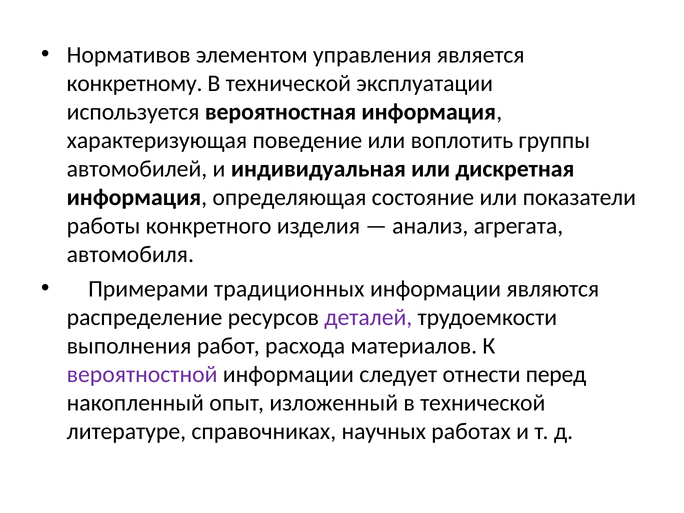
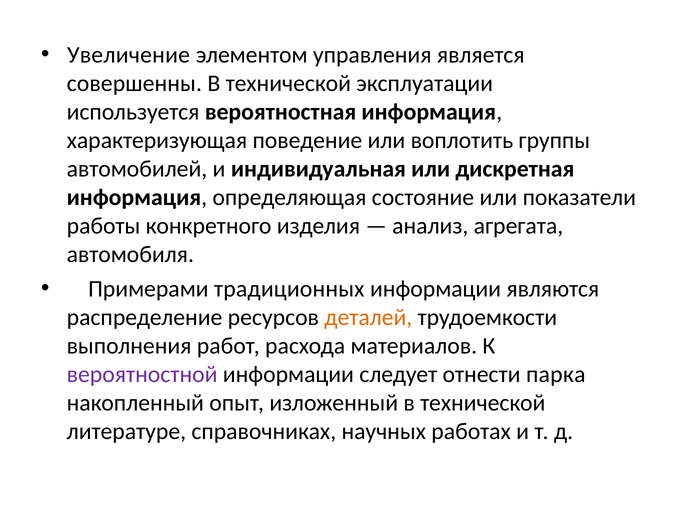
Нормативов: Нормативов -> Увеличение
конкретному: конкретному -> совершенны
деталей colour: purple -> orange
перед: перед -> парка
